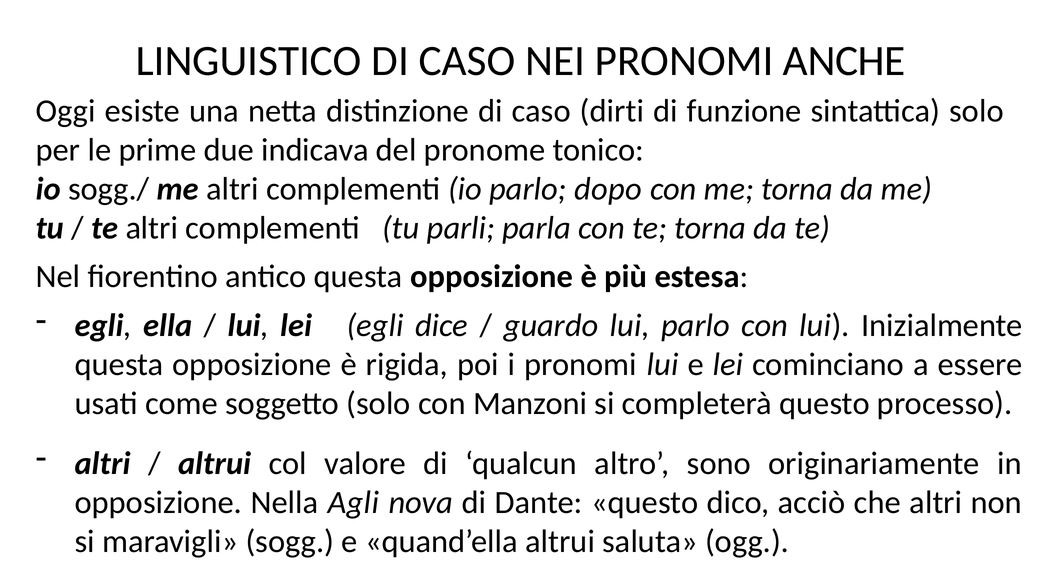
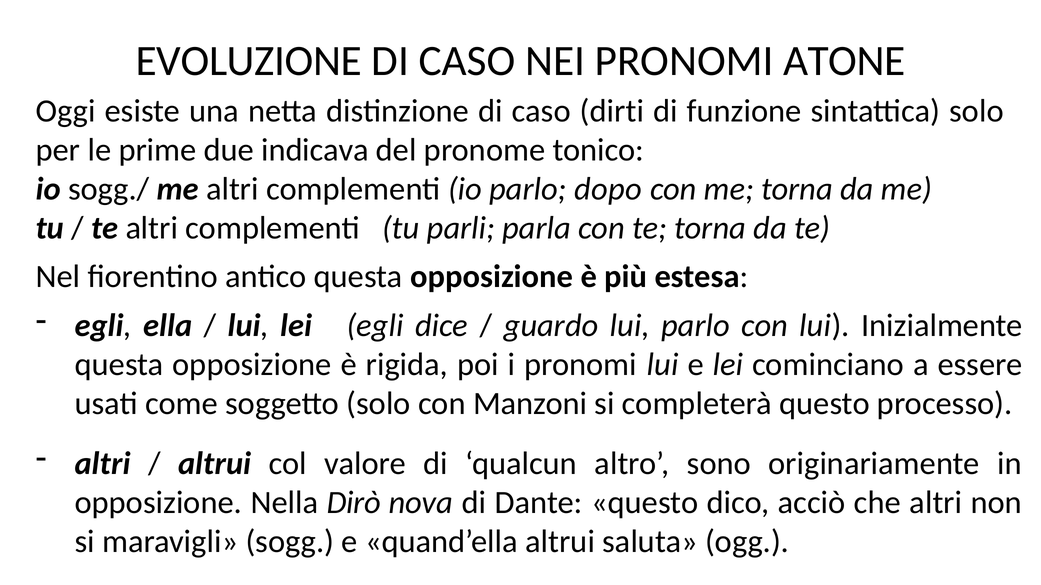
LINGUISTICO: LINGUISTICO -> EVOLUZIONE
ANCHE: ANCHE -> ATONE
Agli: Agli -> Dirò
